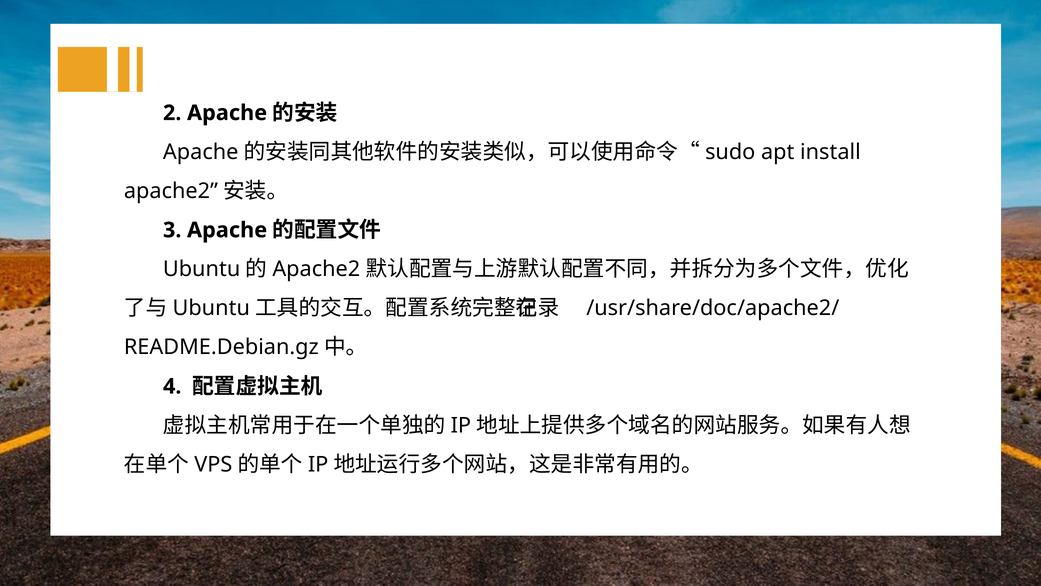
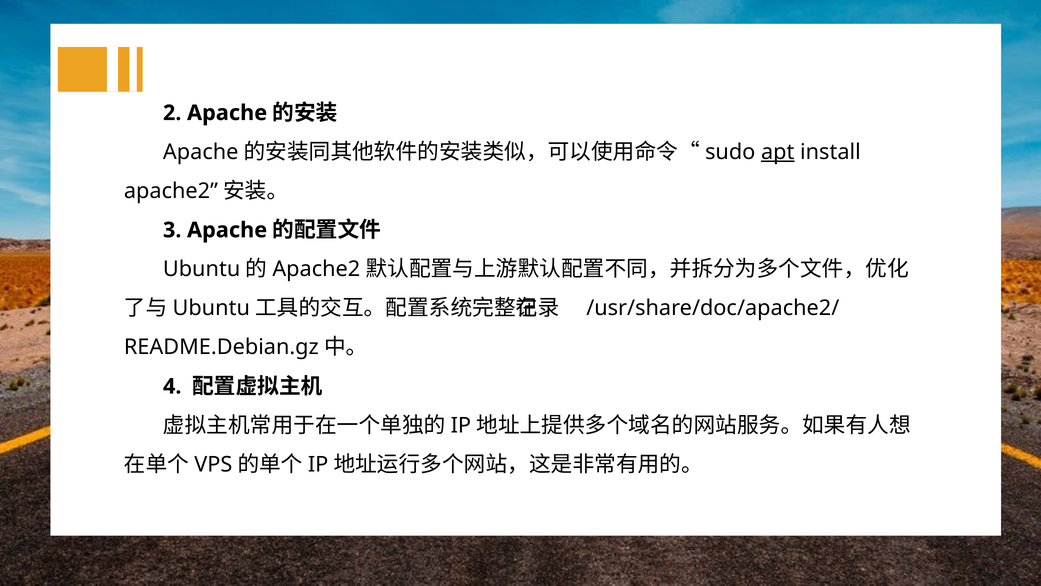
apt underline: none -> present
